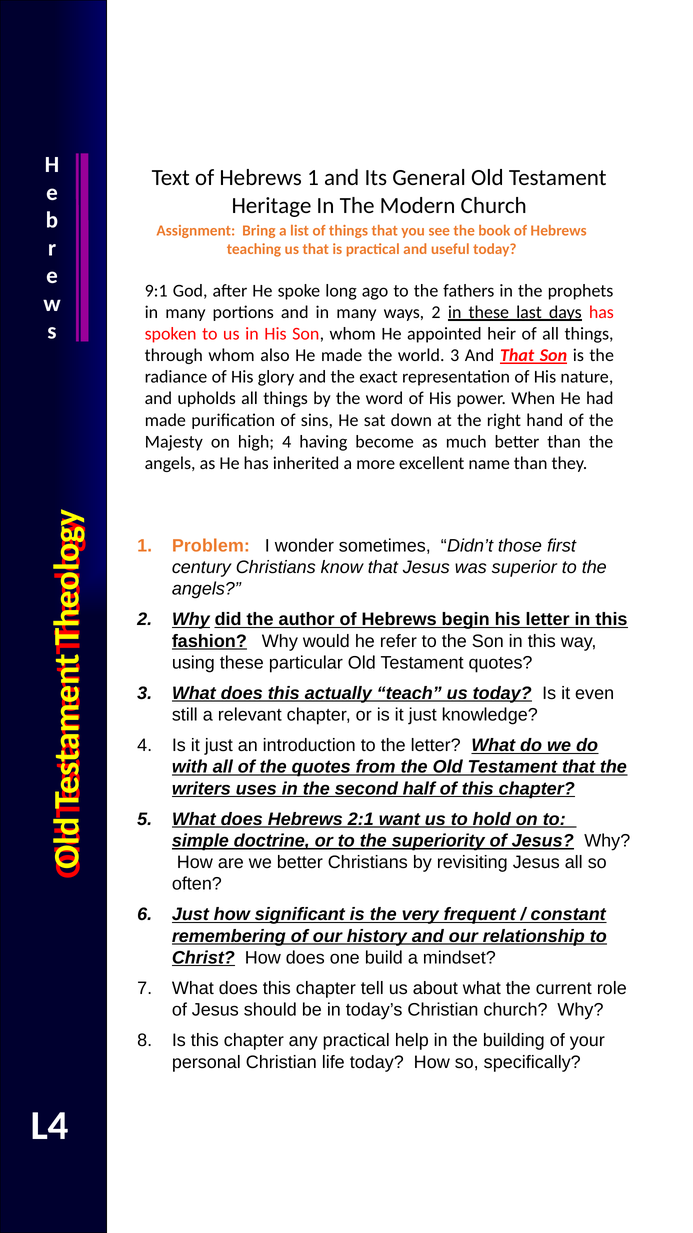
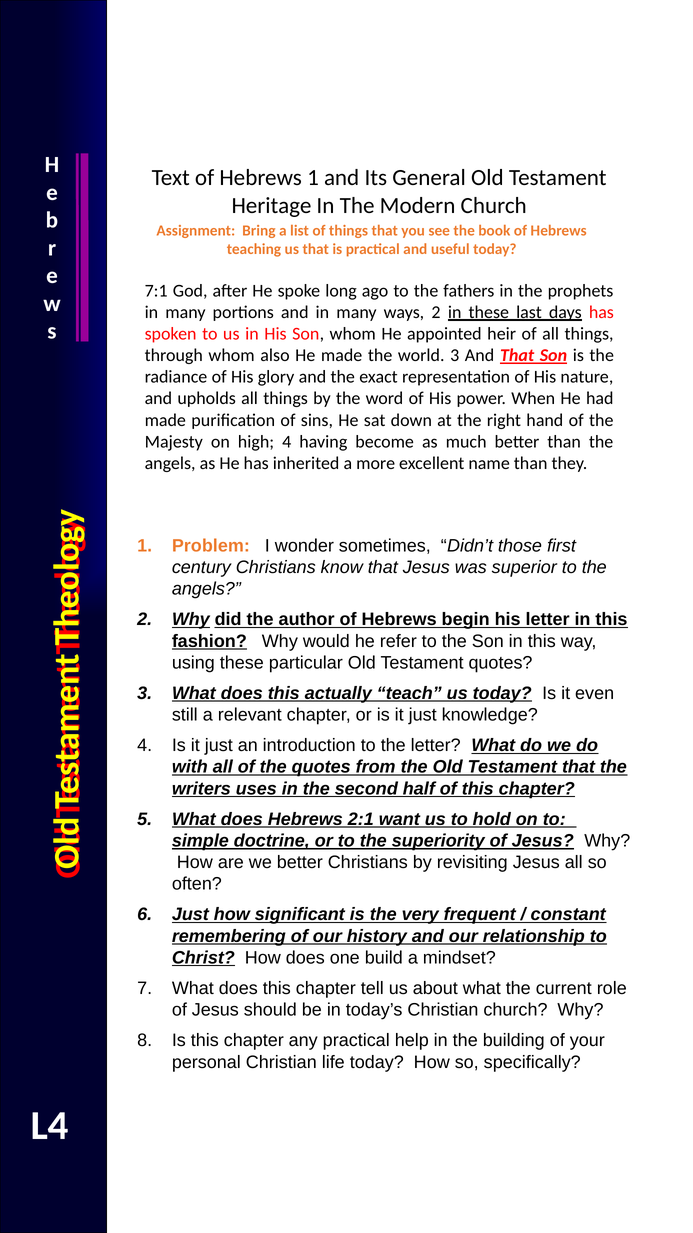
9:1: 9:1 -> 7:1
